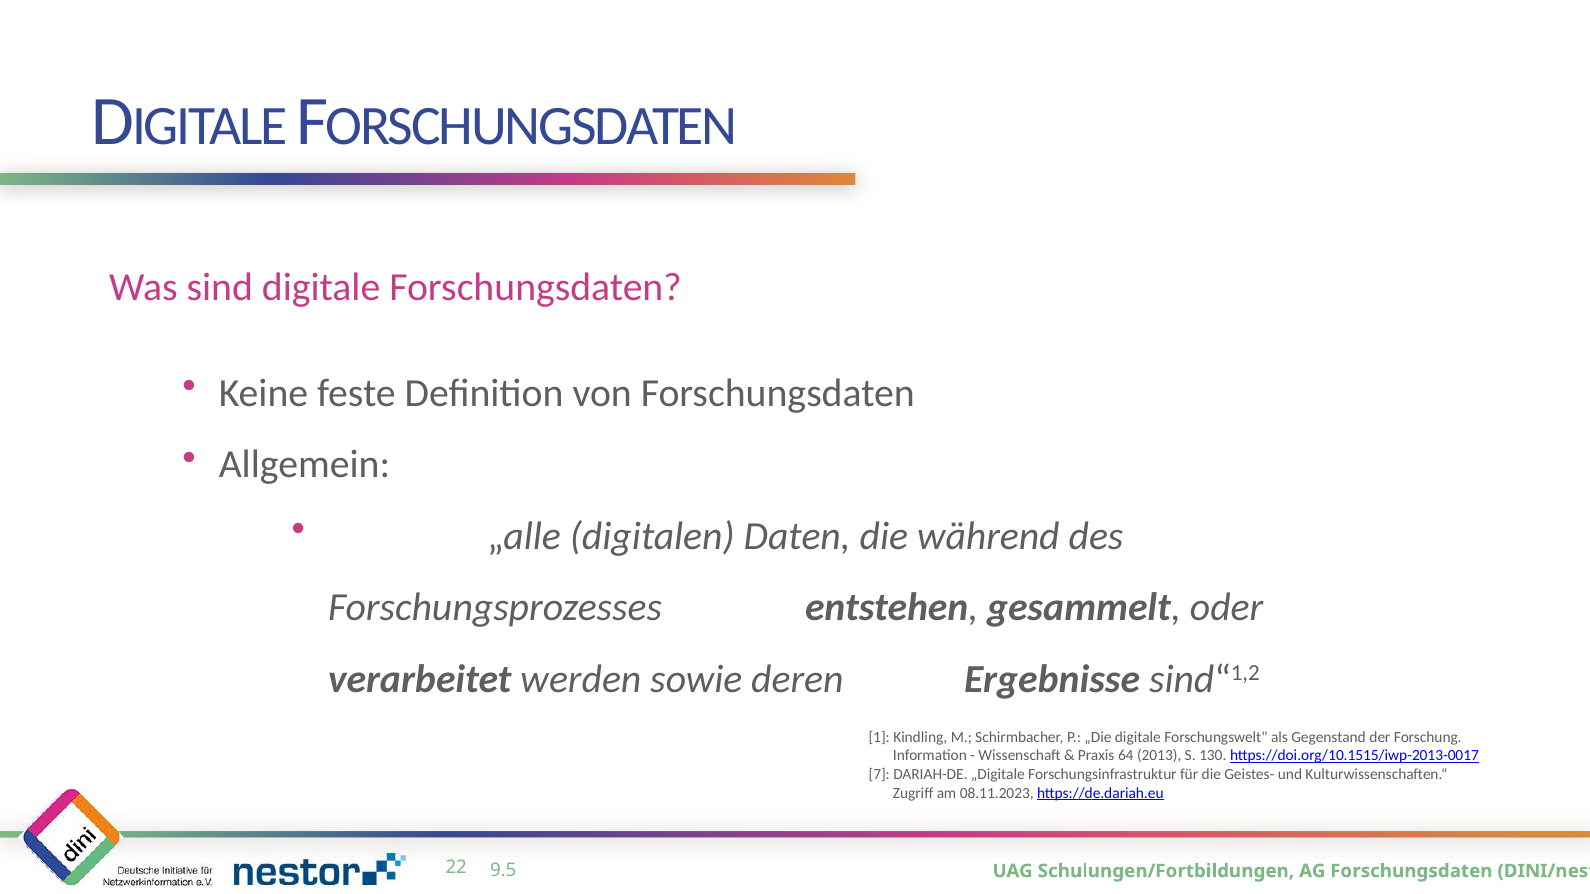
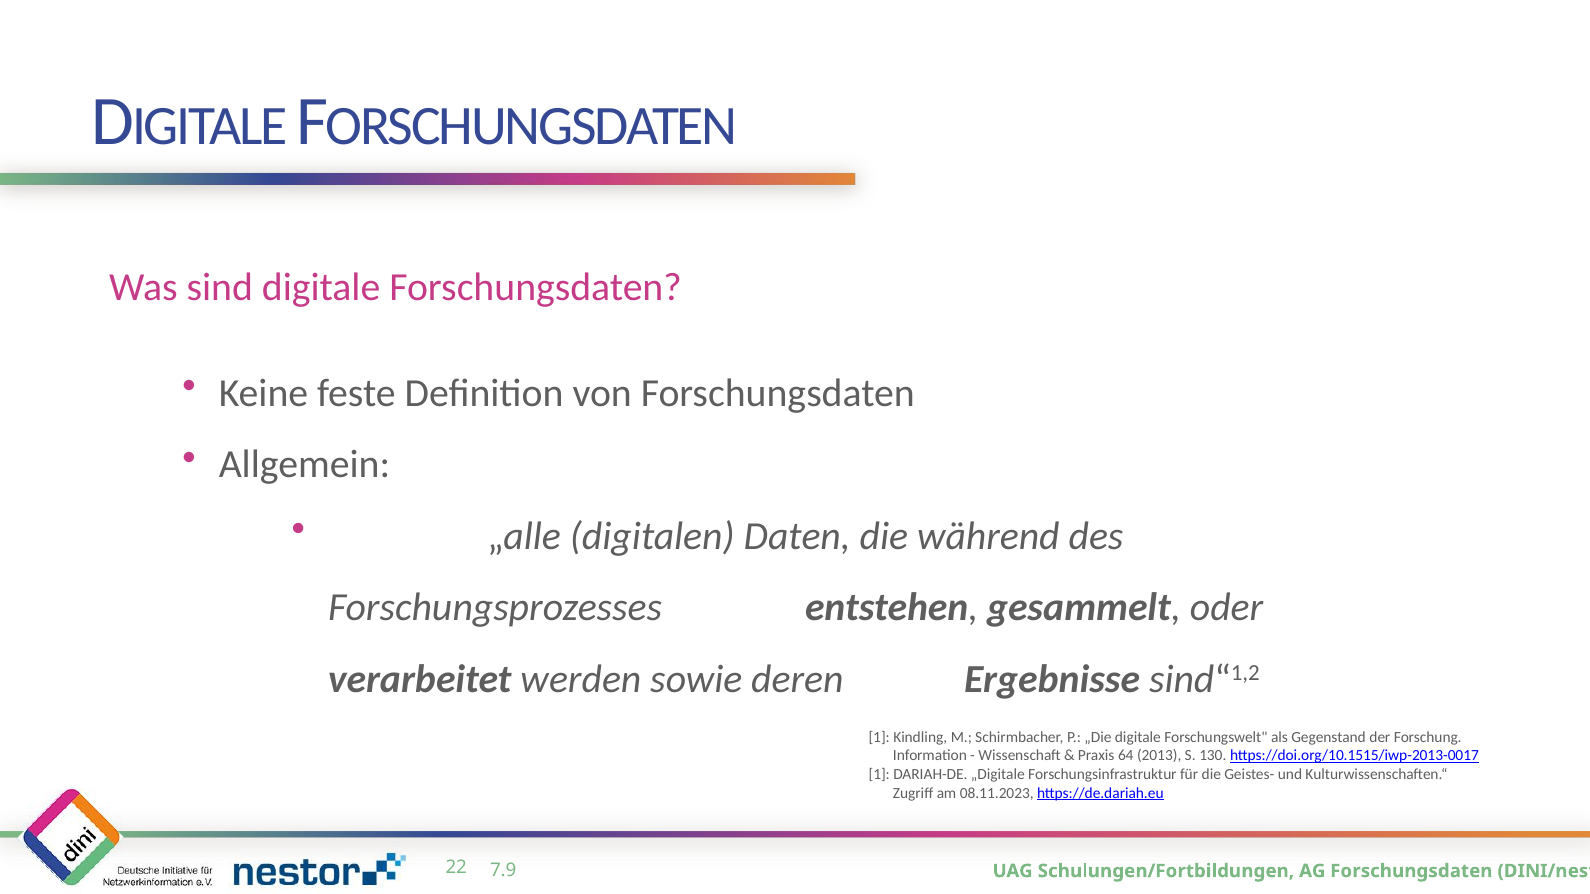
7 at (879, 775): 7 -> 1
9.5: 9.5 -> 7.9
